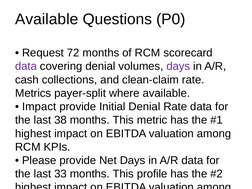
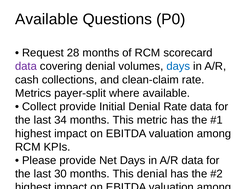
72: 72 -> 28
days at (178, 66) colour: purple -> blue
Impact at (39, 107): Impact -> Collect
38: 38 -> 34
33: 33 -> 30
This profile: profile -> denial
